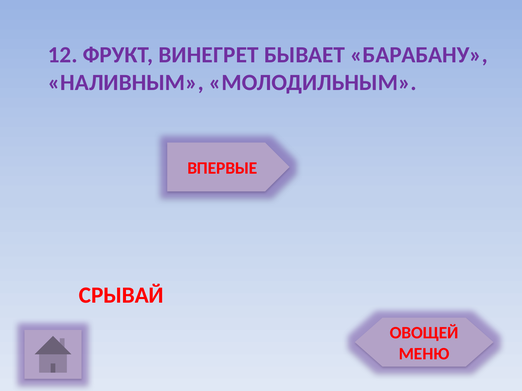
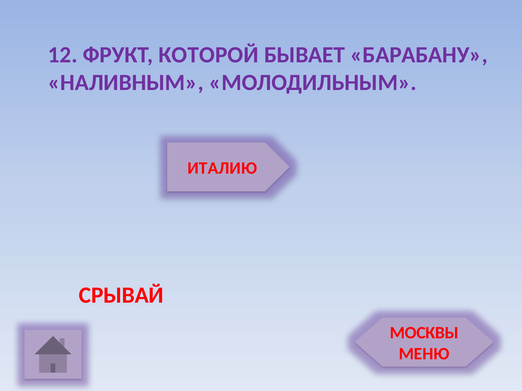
ВИНЕГРЕТ: ВИНЕГРЕТ -> КОТОРОЙ
ВПЕРВЫЕ: ВПЕРВЫЕ -> ИТАЛИЮ
ОВОЩЕЙ: ОВОЩЕЙ -> МОСКВЫ
